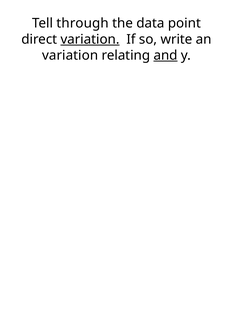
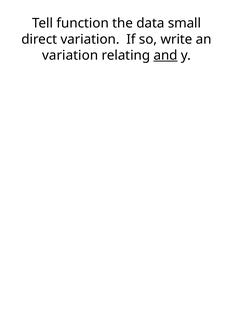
through: through -> function
point: point -> small
variation at (90, 39) underline: present -> none
